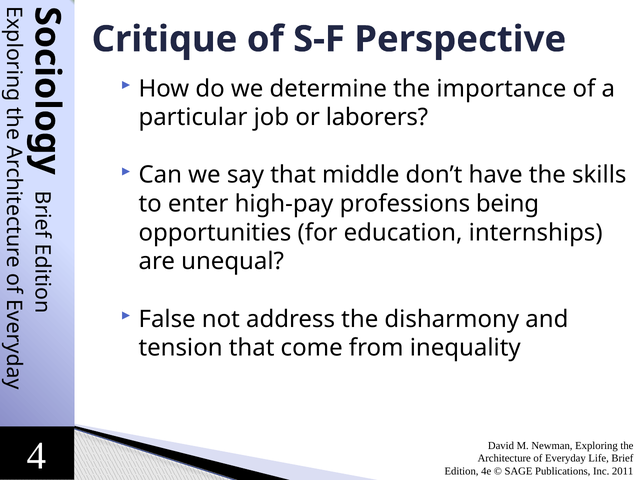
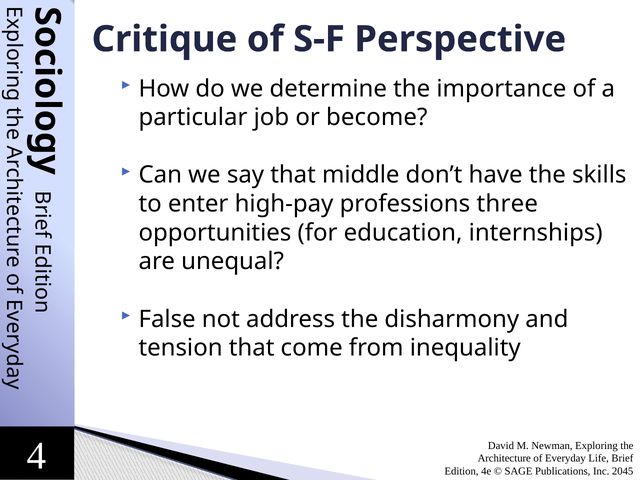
laborers: laborers -> become
being: being -> three
2011: 2011 -> 2045
